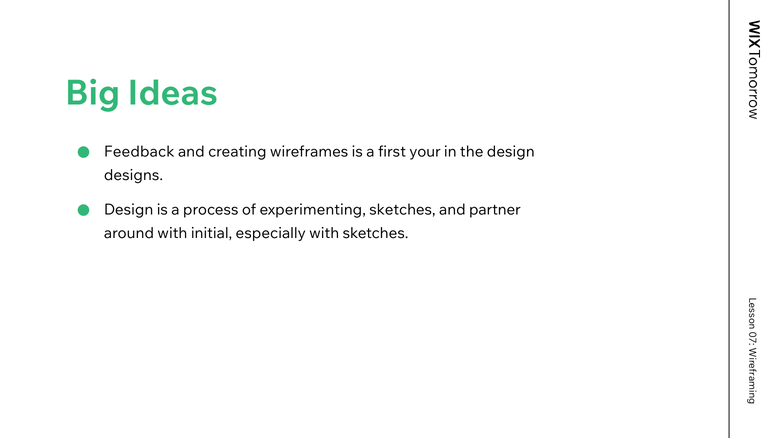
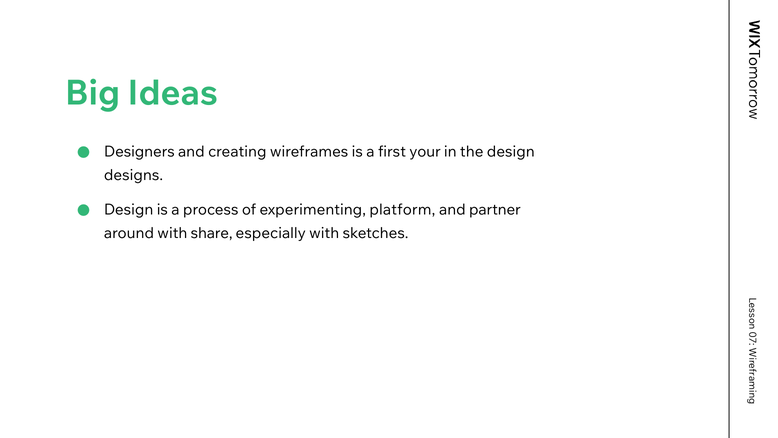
Feedback: Feedback -> Designers
experimenting sketches: sketches -> platform
initial: initial -> share
